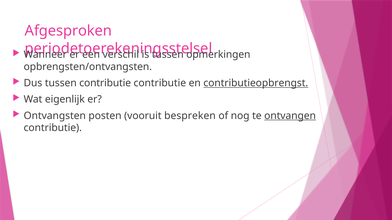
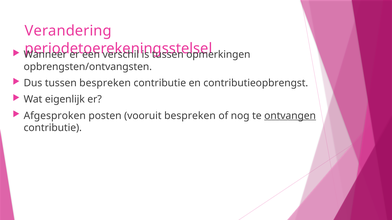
Afgesproken: Afgesproken -> Verandering
tussen contributie: contributie -> bespreken
contributieopbrengst underline: present -> none
Ontvangsten: Ontvangsten -> Afgesproken
